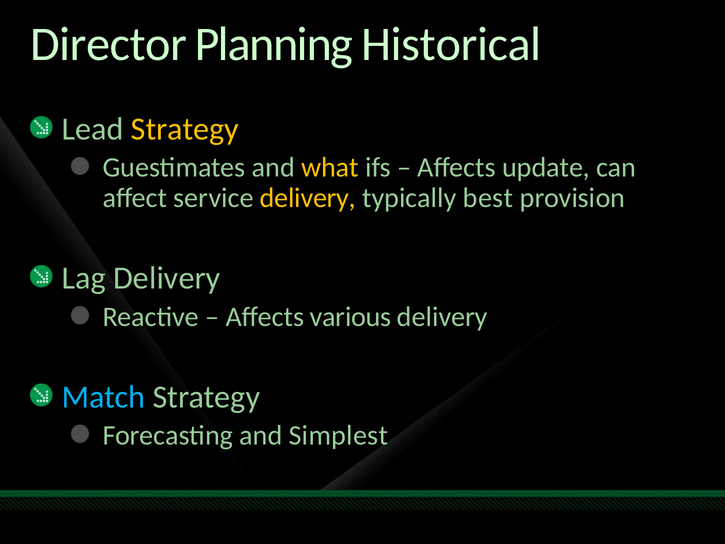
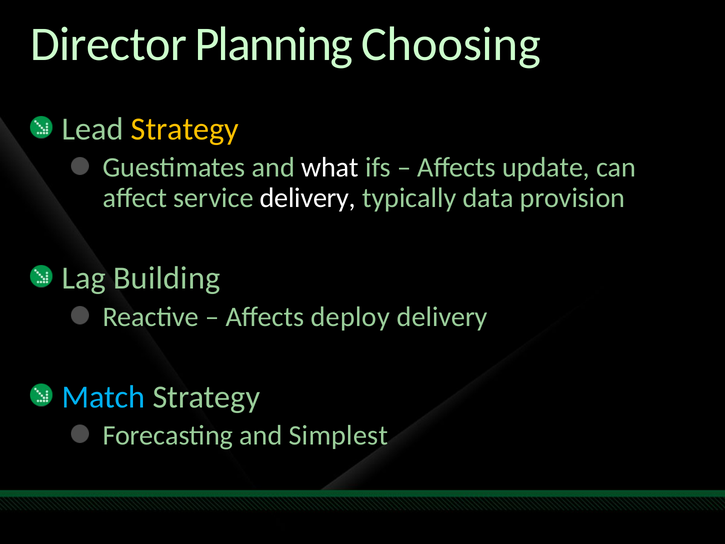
Historical: Historical -> Choosing
what colour: yellow -> white
delivery at (308, 198) colour: yellow -> white
best: best -> data
Lag Delivery: Delivery -> Building
various: various -> deploy
